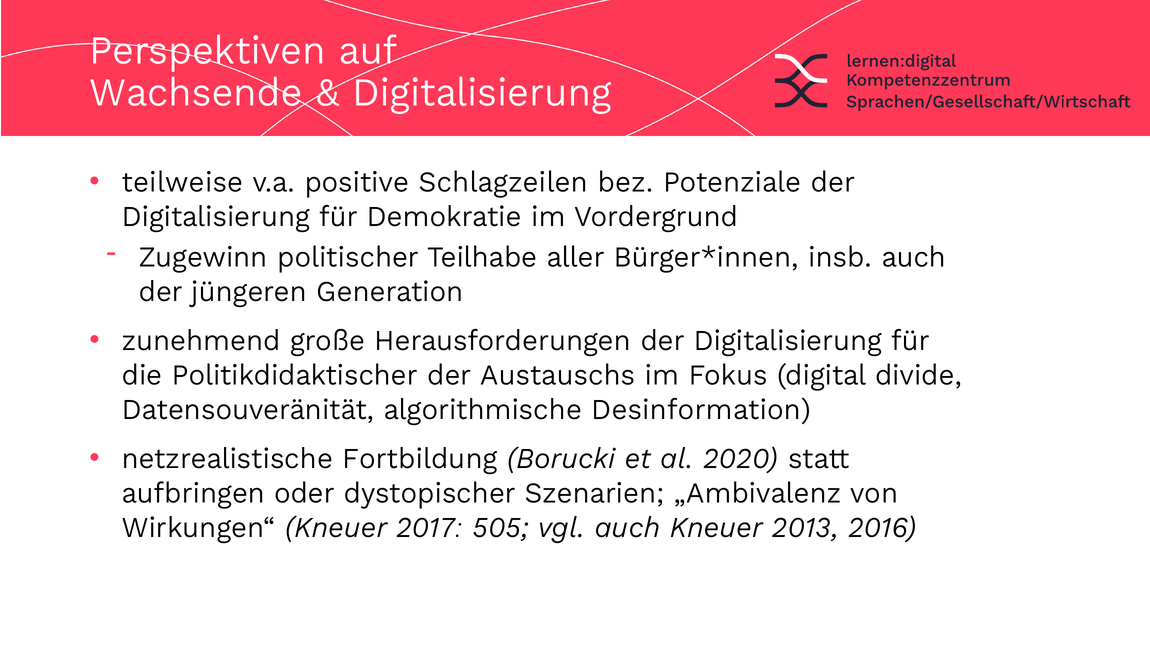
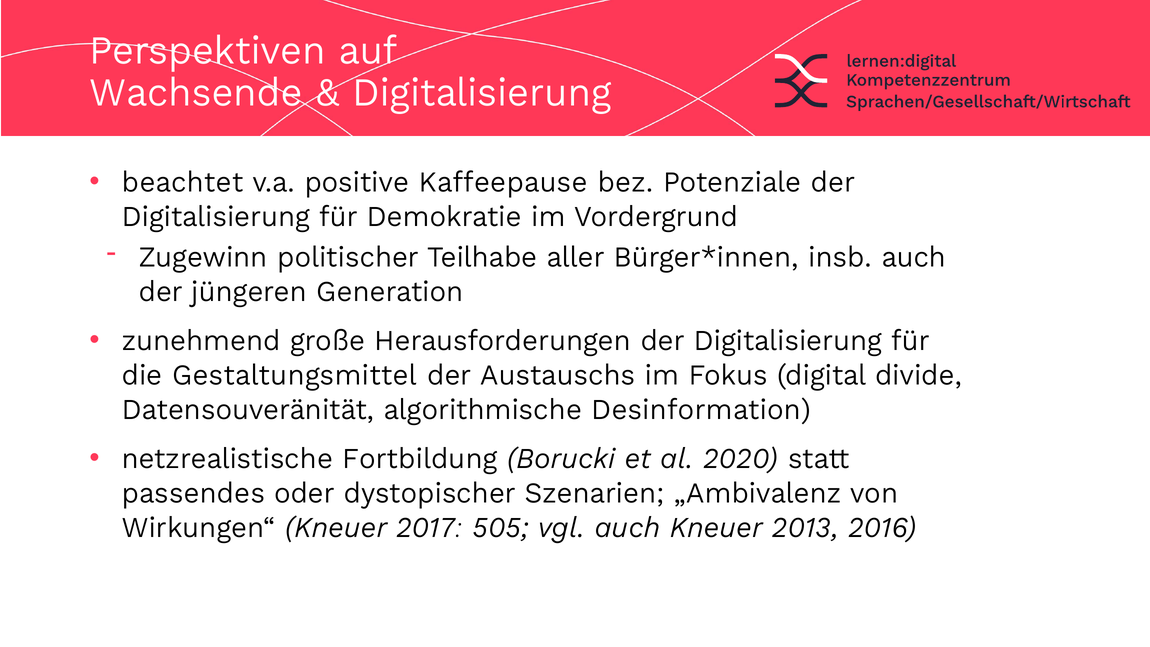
teilweise: teilweise -> beachtet
Schlagzeilen: Schlagzeilen -> Kaffeepause
Politikdidaktischer: Politikdidaktischer -> Gestaltungsmittel
aufbringen: aufbringen -> passendes
